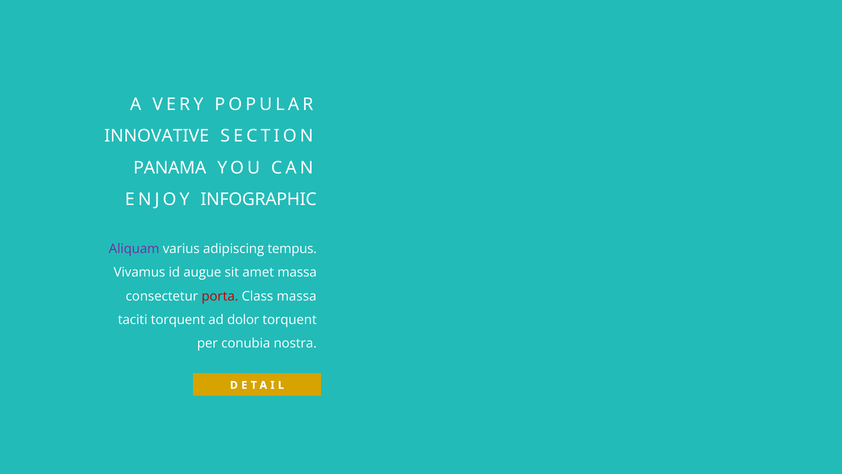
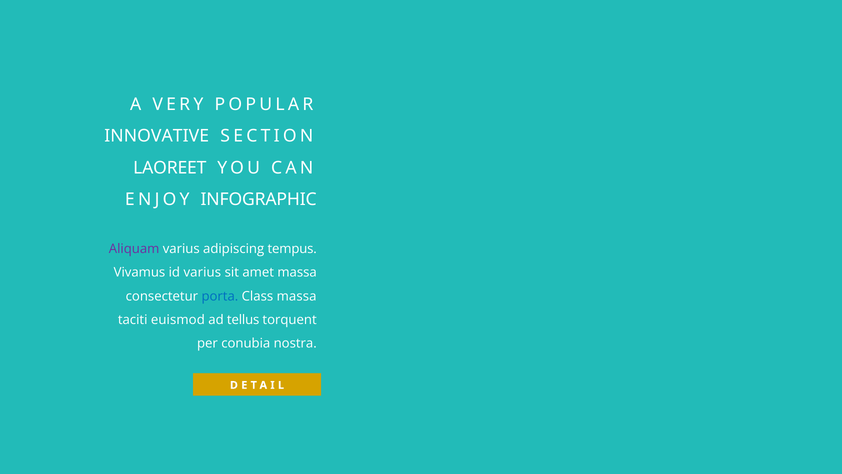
PANAMA: PANAMA -> LAOREET
id augue: augue -> varius
porta colour: red -> blue
taciti torquent: torquent -> euismod
dolor: dolor -> tellus
